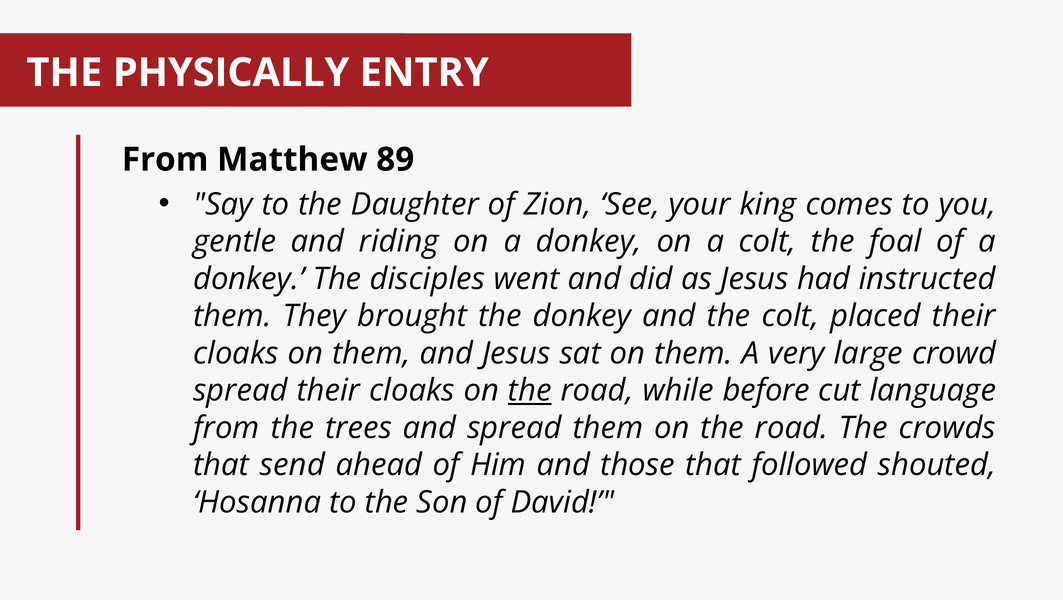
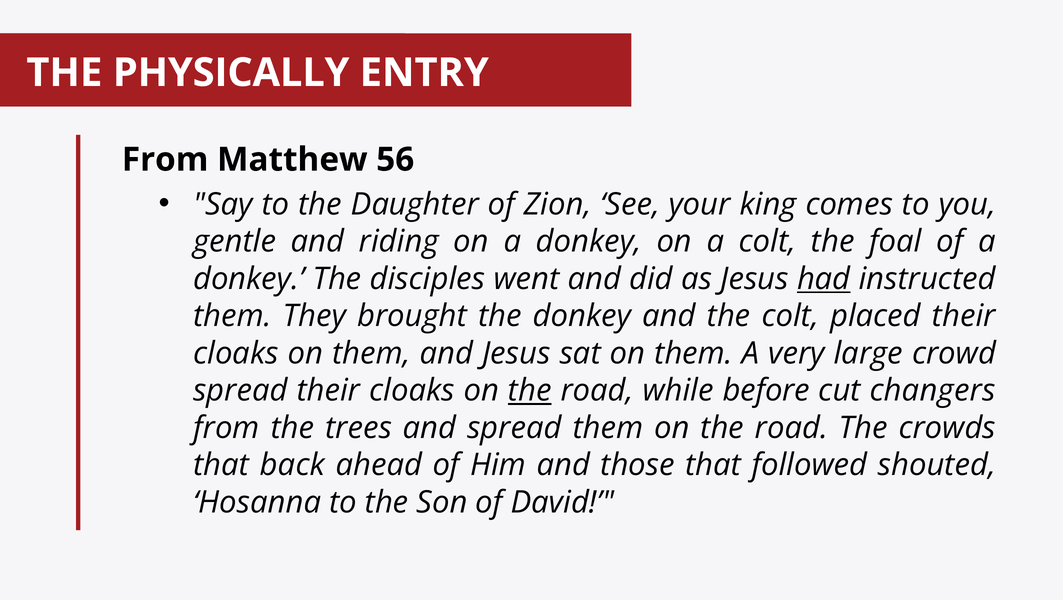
89: 89 -> 56
had underline: none -> present
language: language -> changers
send: send -> back
